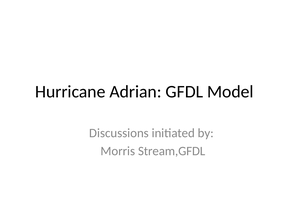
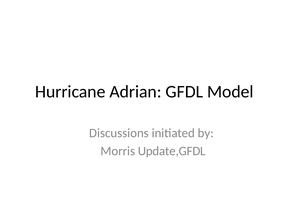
Stream,GFDL: Stream,GFDL -> Update,GFDL
